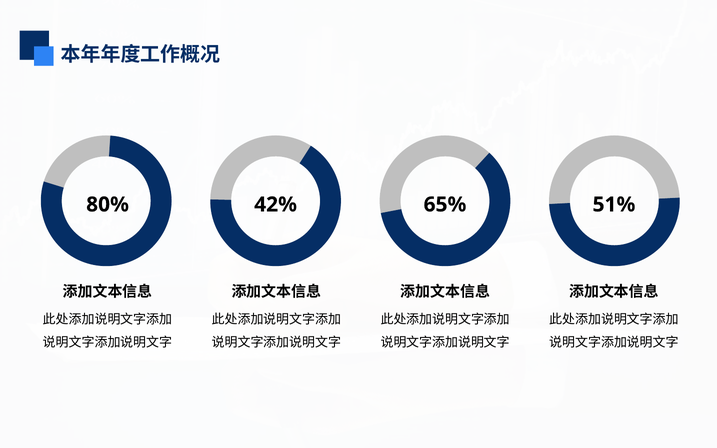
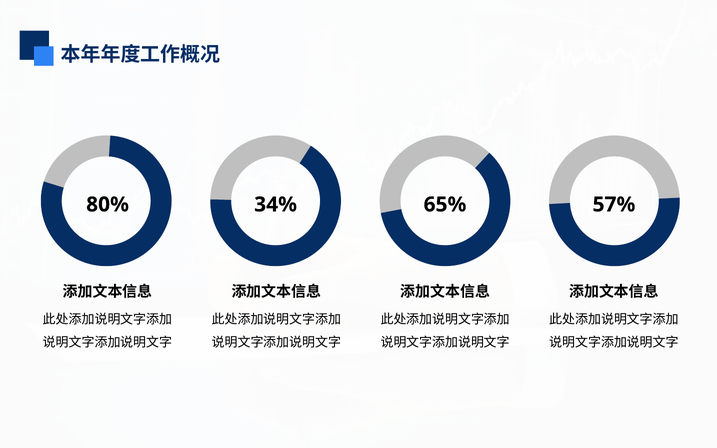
42%: 42% -> 34%
51%: 51% -> 57%
